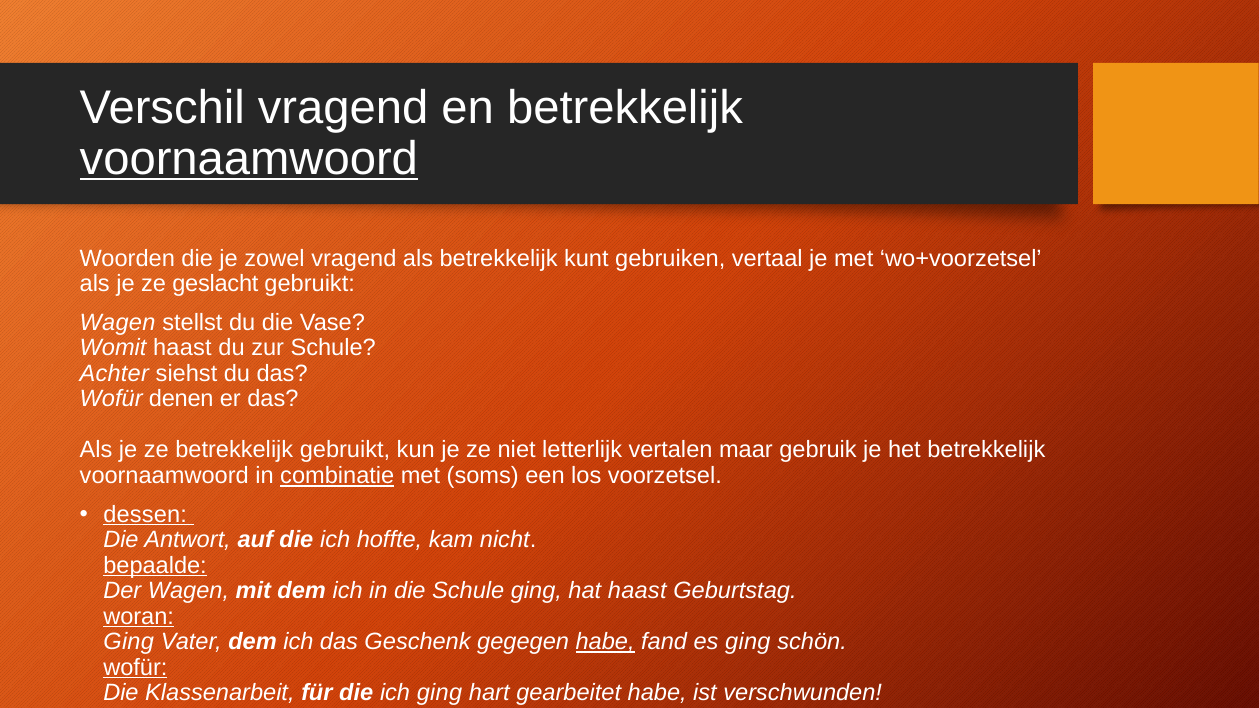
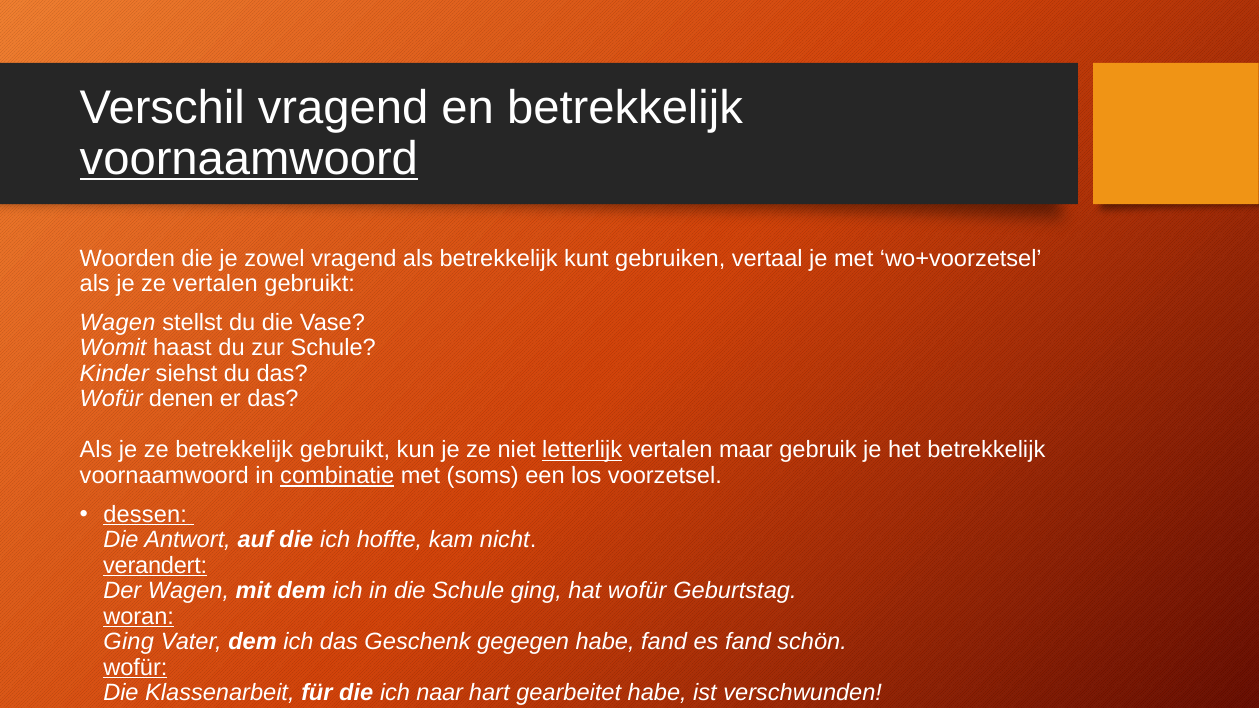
ze geslacht: geslacht -> vertalen
Achter: Achter -> Kinder
letterlijk underline: none -> present
bepaalde: bepaalde -> verandert
hat haast: haast -> wofür
habe at (605, 642) underline: present -> none
es ging: ging -> fand
ich ging: ging -> naar
